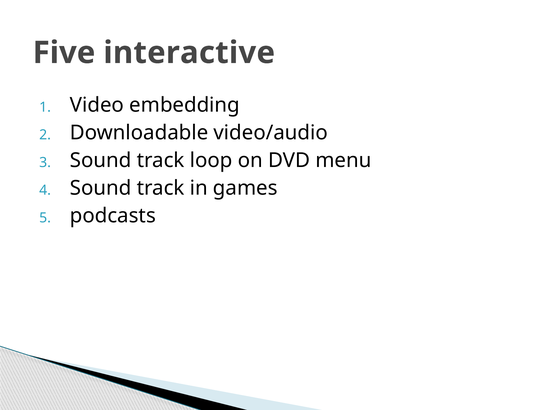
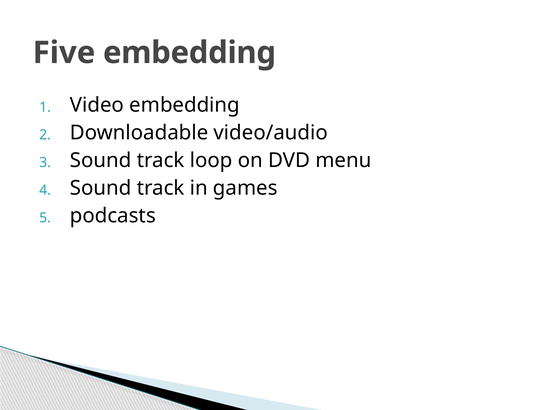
Five interactive: interactive -> embedding
